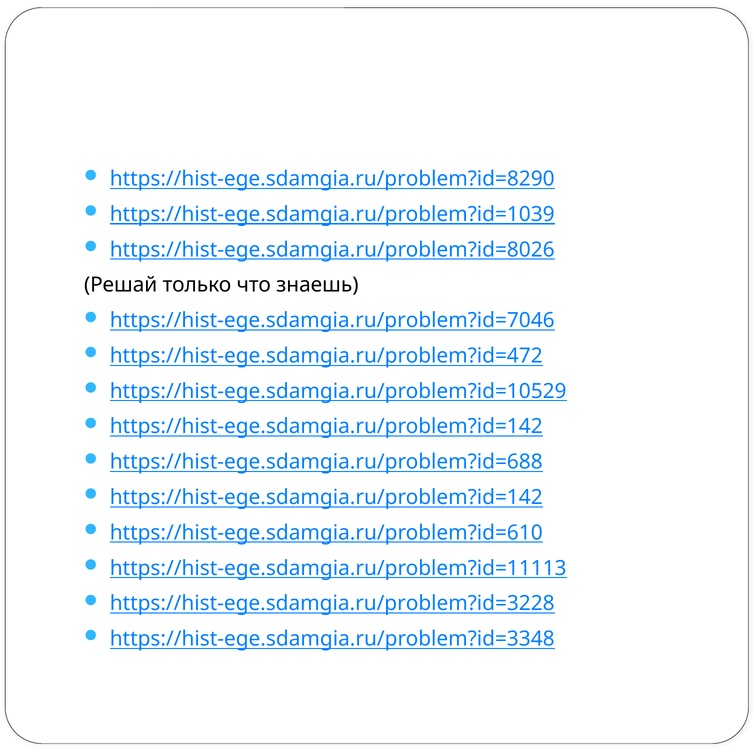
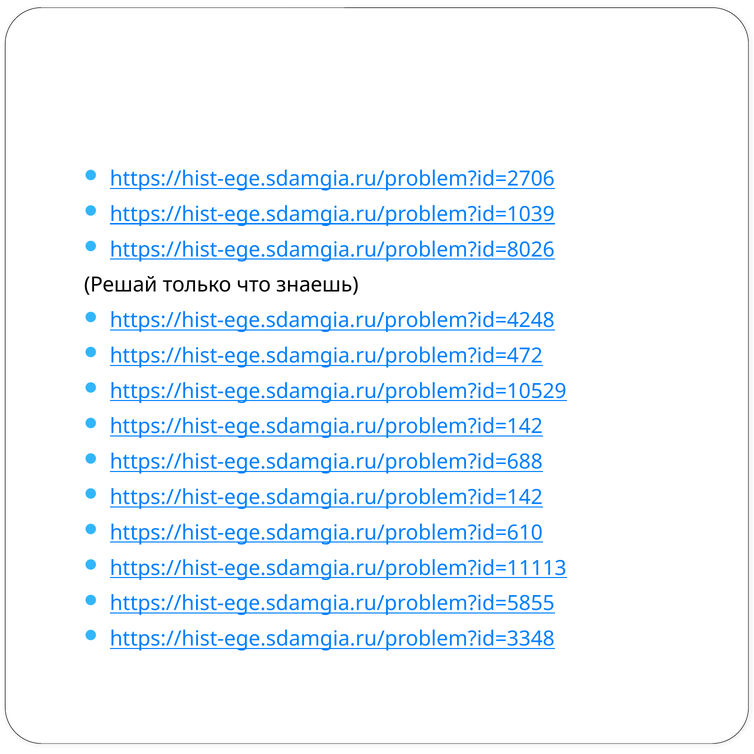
https://hist-ege.sdamgia.ru/problem?id=8290: https://hist-ege.sdamgia.ru/problem?id=8290 -> https://hist-ege.sdamgia.ru/problem?id=2706
https://hist-ege.sdamgia.ru/problem?id=7046: https://hist-ege.sdamgia.ru/problem?id=7046 -> https://hist-ege.sdamgia.ru/problem?id=4248
https://hist-ege.sdamgia.ru/problem?id=3228: https://hist-ege.sdamgia.ru/problem?id=3228 -> https://hist-ege.sdamgia.ru/problem?id=5855
